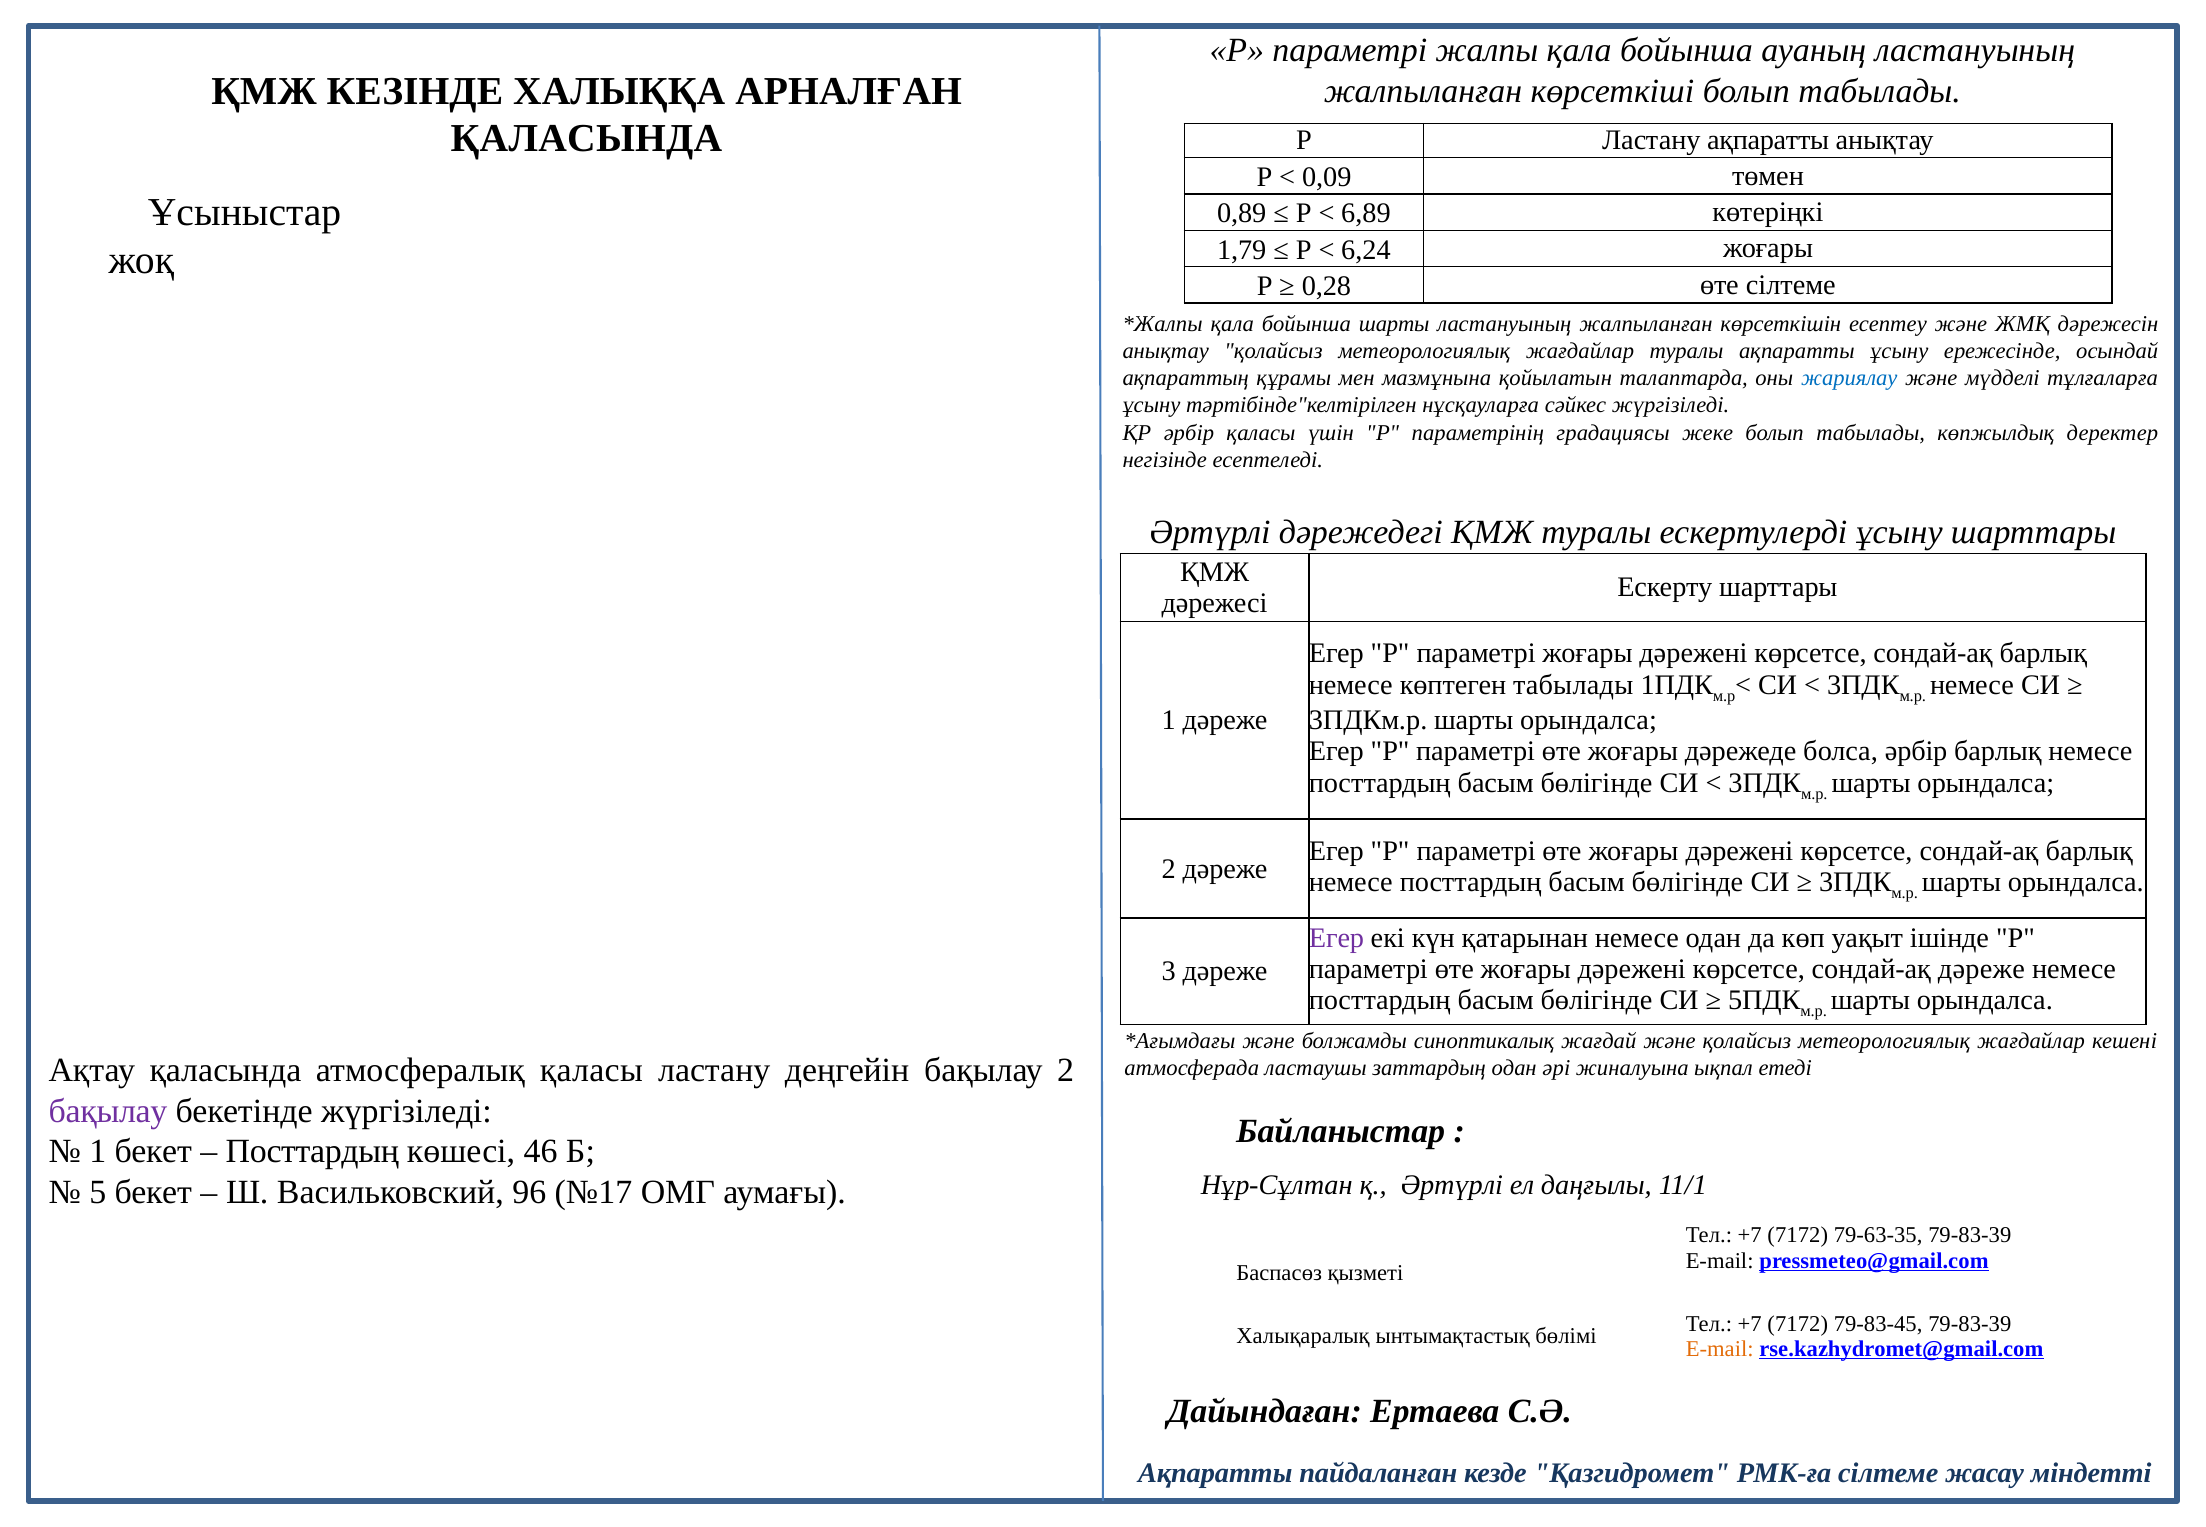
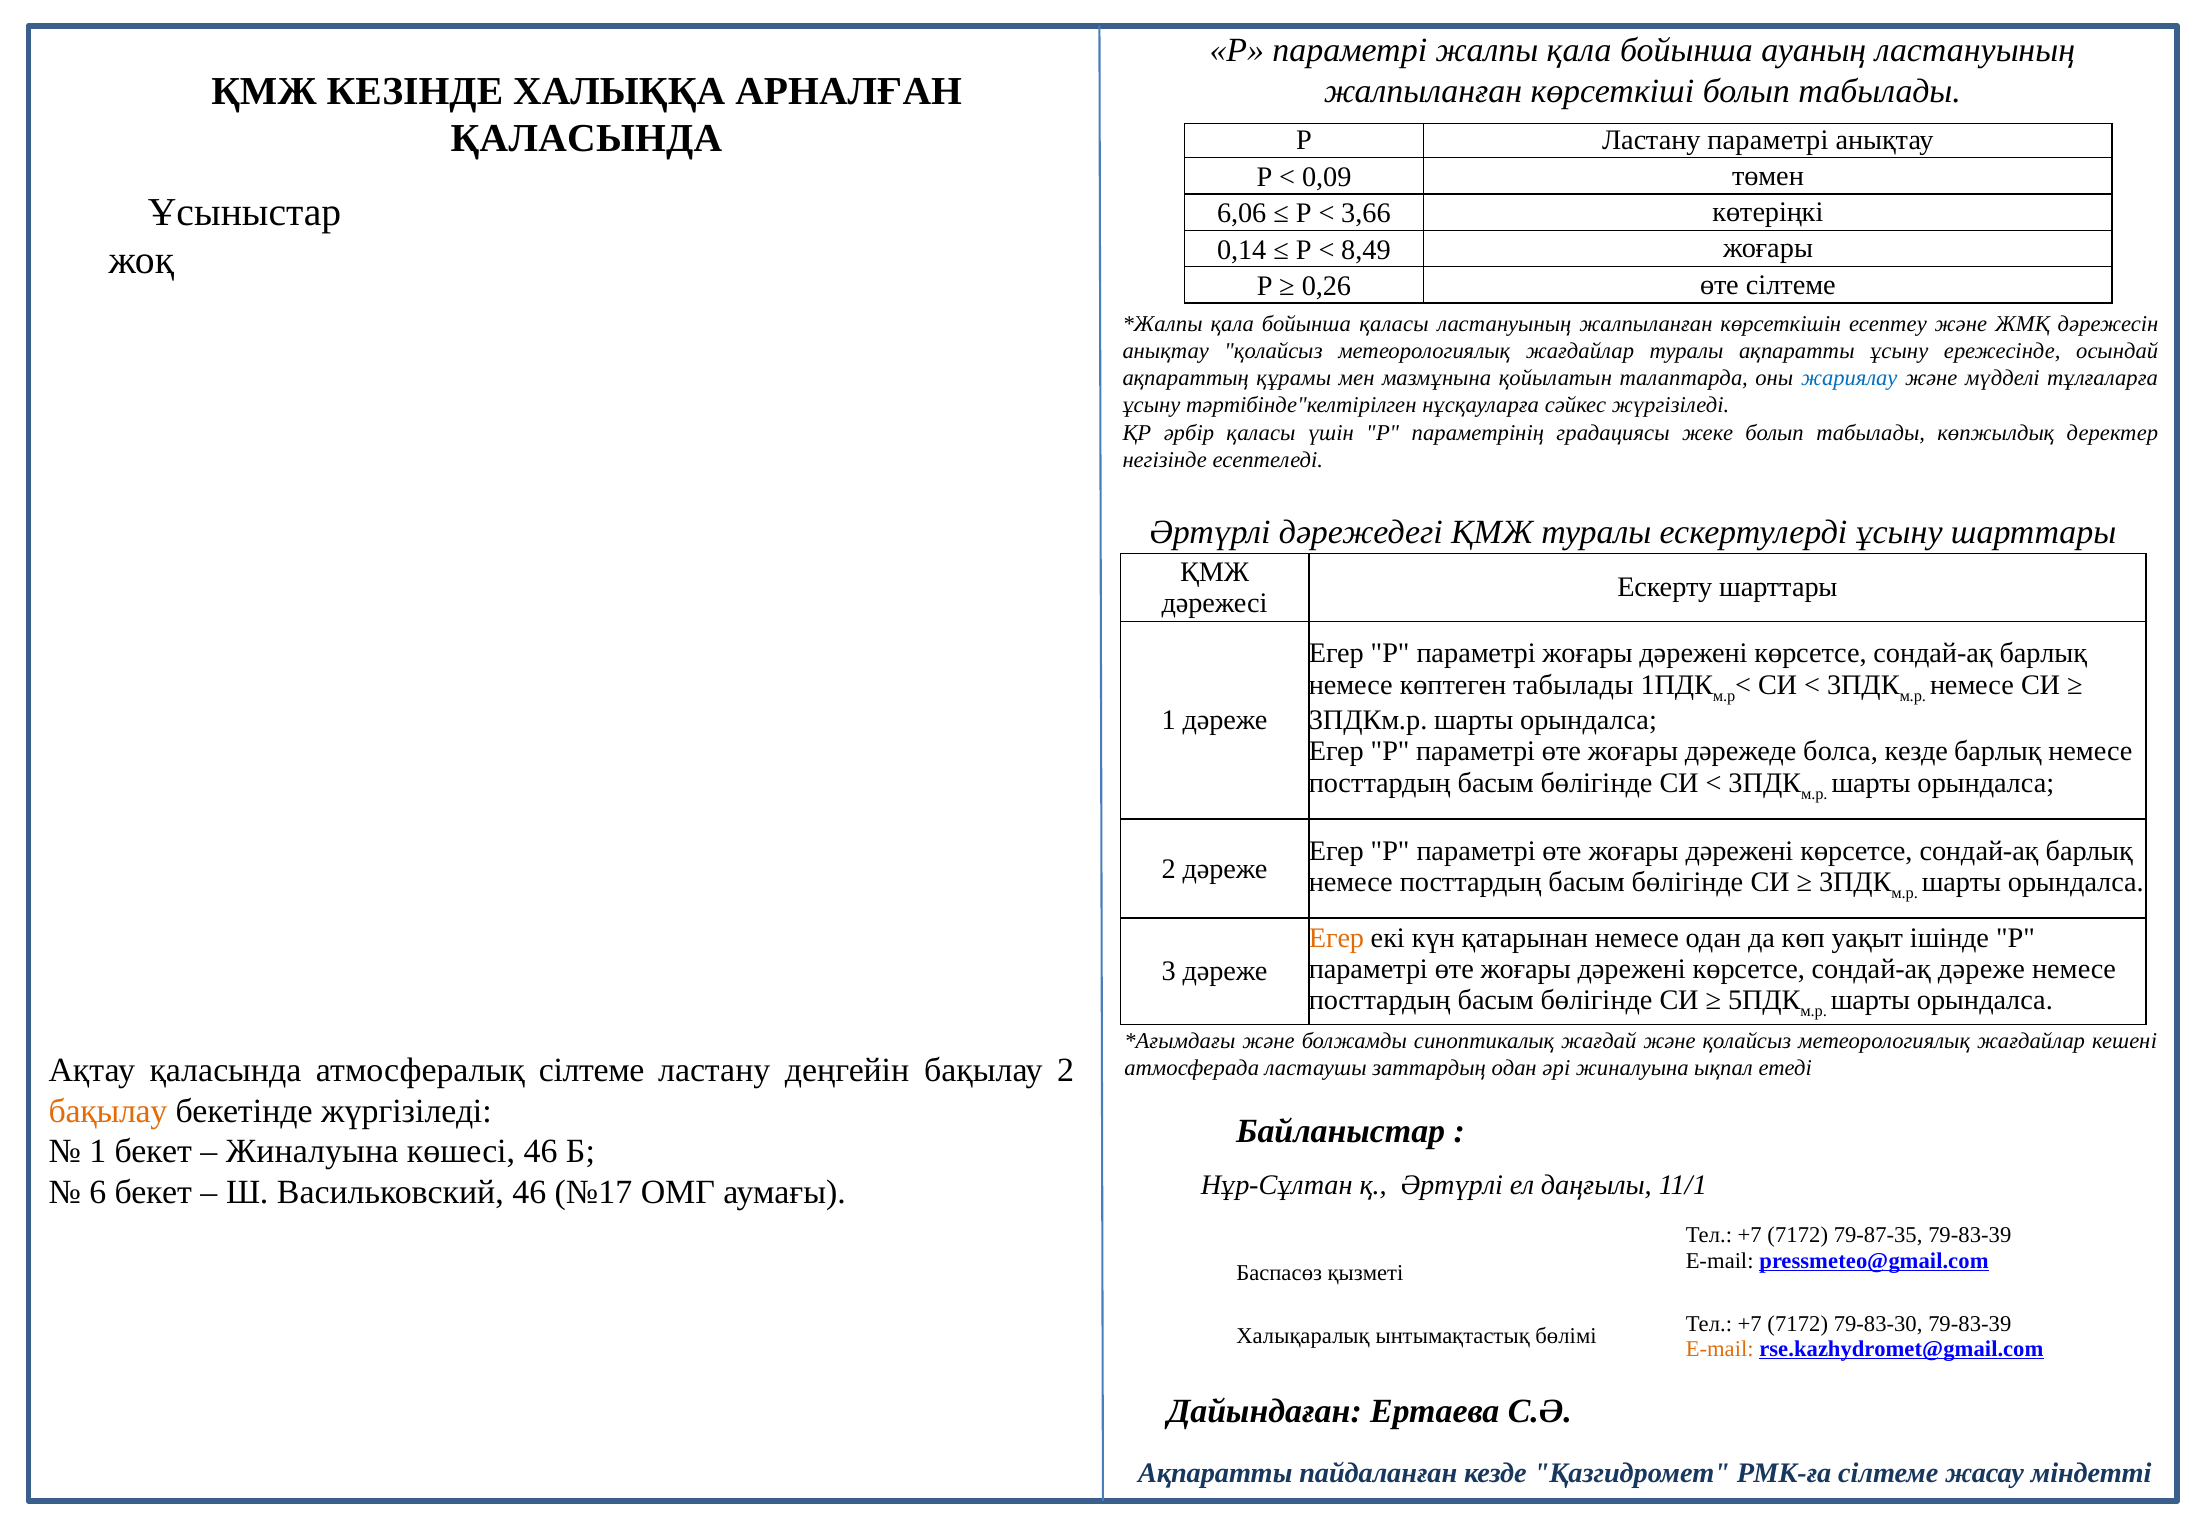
Ластану ақпаратты: ақпаратты -> параметрі
0,89: 0,89 -> 6,06
6,89: 6,89 -> 3,66
1,79: 1,79 -> 0,14
6,24: 6,24 -> 8,49
0,28: 0,28 -> 0,26
бойынша шарты: шарты -> қаласы
болса әрбір: әрбір -> кезде
Егер at (1337, 938) colour: purple -> orange
атмосфералық қаласы: қаласы -> сілтеме
бақылау at (108, 1111) colour: purple -> orange
Посттардың at (312, 1152): Посттардың -> Жиналуына
5: 5 -> 6
Васильковский 96: 96 -> 46
79-63-35: 79-63-35 -> 79-87-35
79-83-45: 79-83-45 -> 79-83-30
